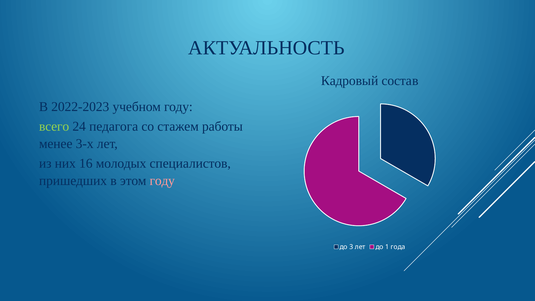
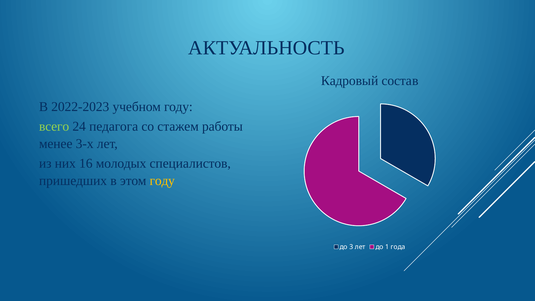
году at (162, 181) colour: pink -> yellow
